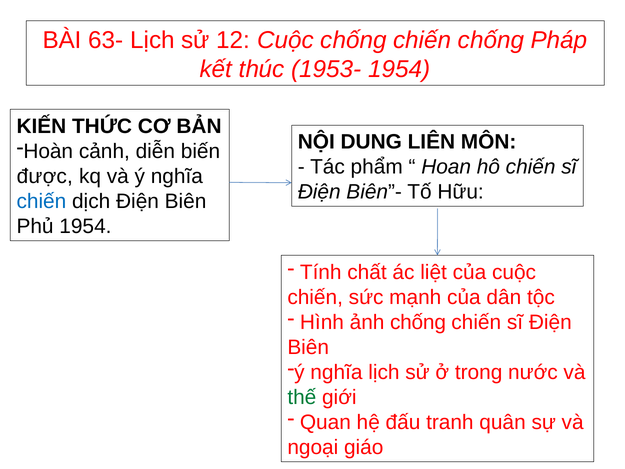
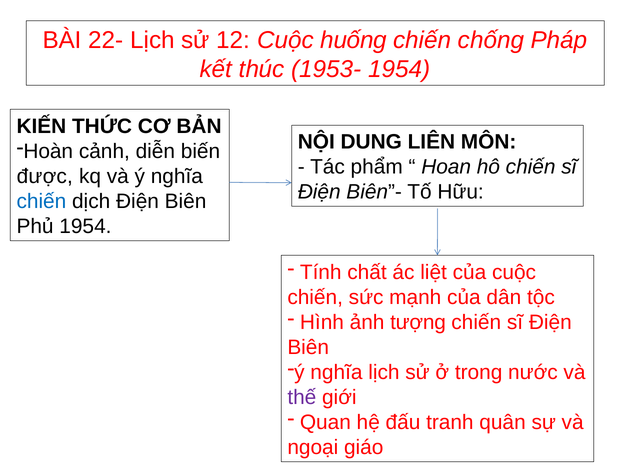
63-: 63- -> 22-
Cuộc chống: chống -> huống
ảnh chống: chống -> tượng
thế colour: green -> purple
